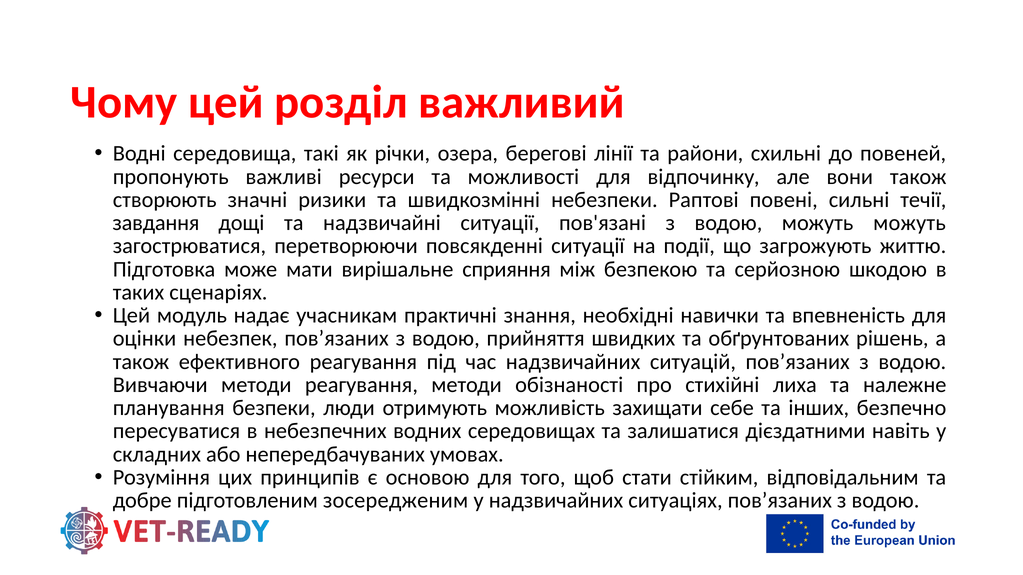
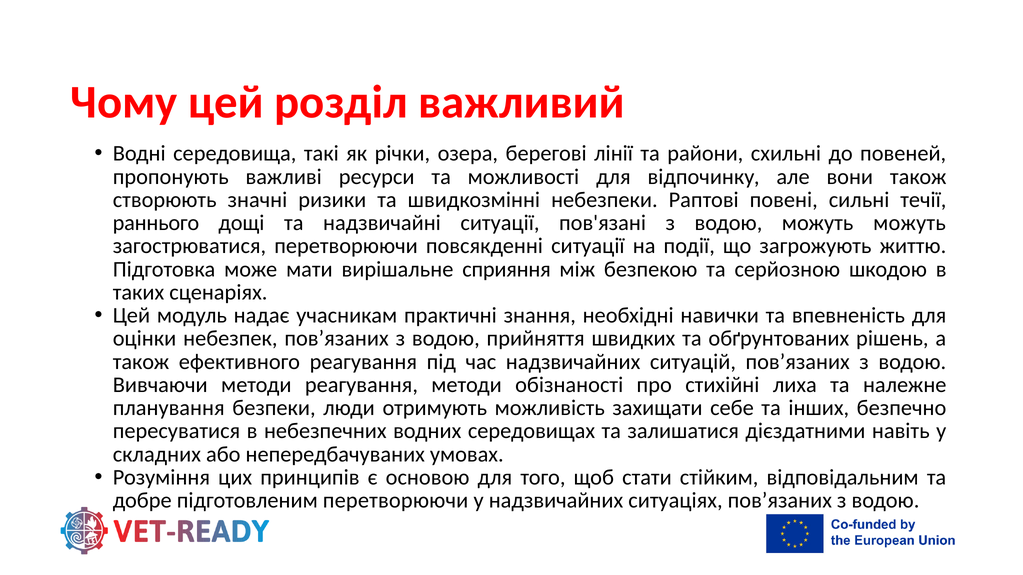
завдання: завдання -> раннього
підготовленим зосередженим: зосередженим -> перетворюючи
